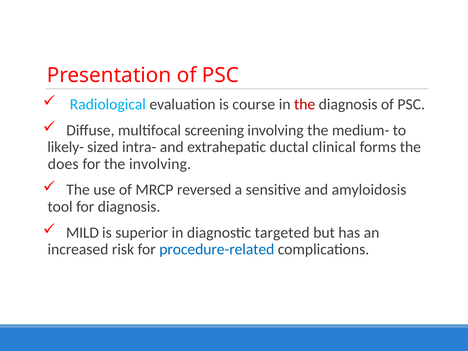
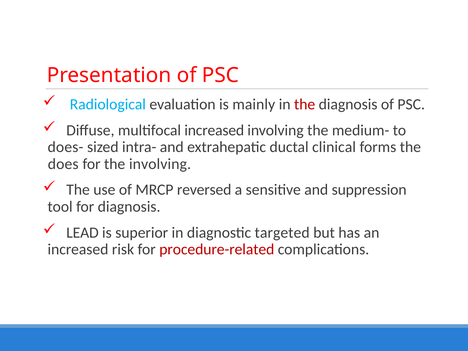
course: course -> mainly
multifocal screening: screening -> increased
likely-: likely- -> does-
amyloidosis: amyloidosis -> suppression
MILD: MILD -> LEAD
procedure-related colour: blue -> red
